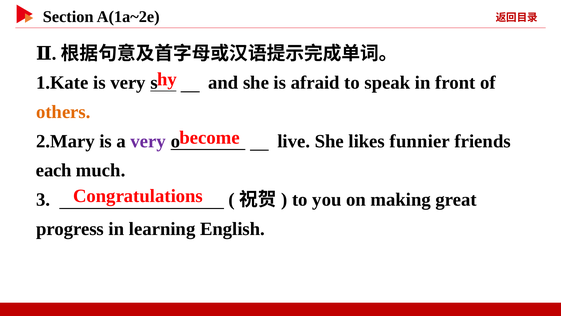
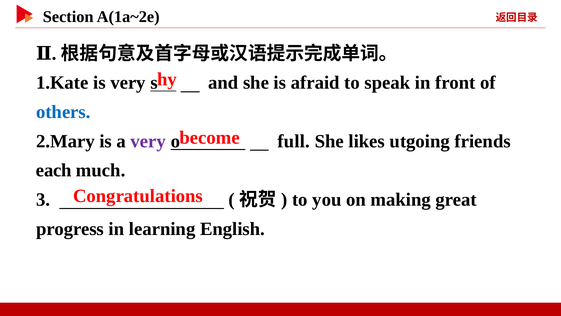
others colour: orange -> blue
live: live -> full
funnier: funnier -> utgoing
